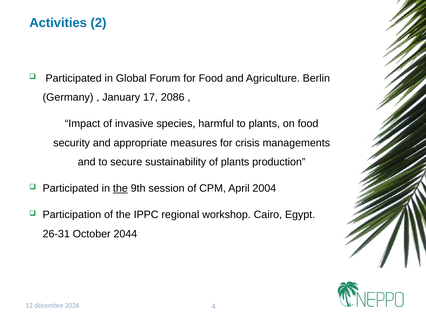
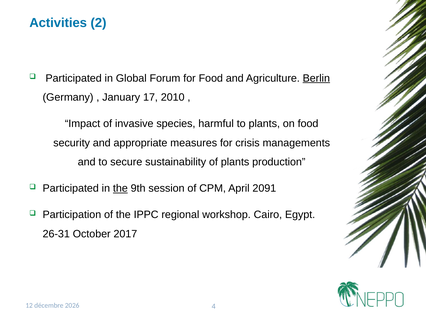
Berlin underline: none -> present
2086: 2086 -> 2010
2004: 2004 -> 2091
2044: 2044 -> 2017
